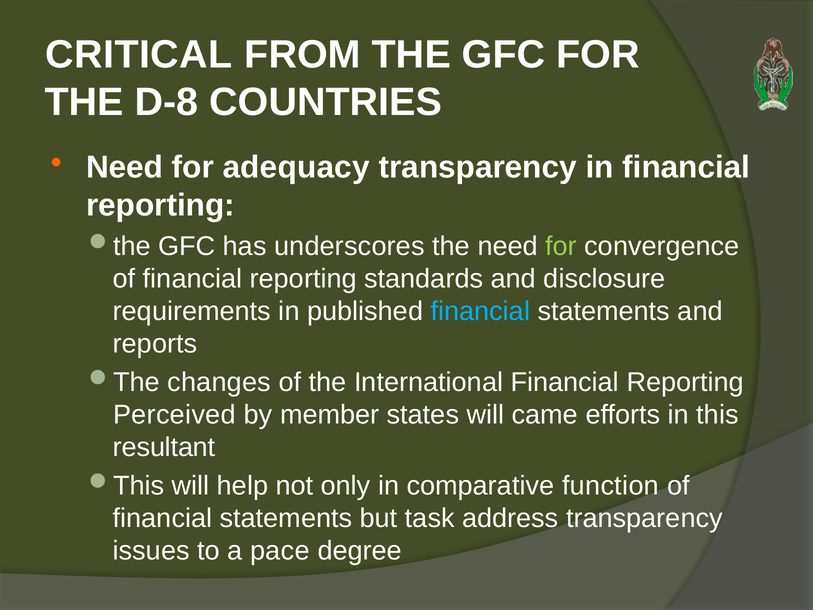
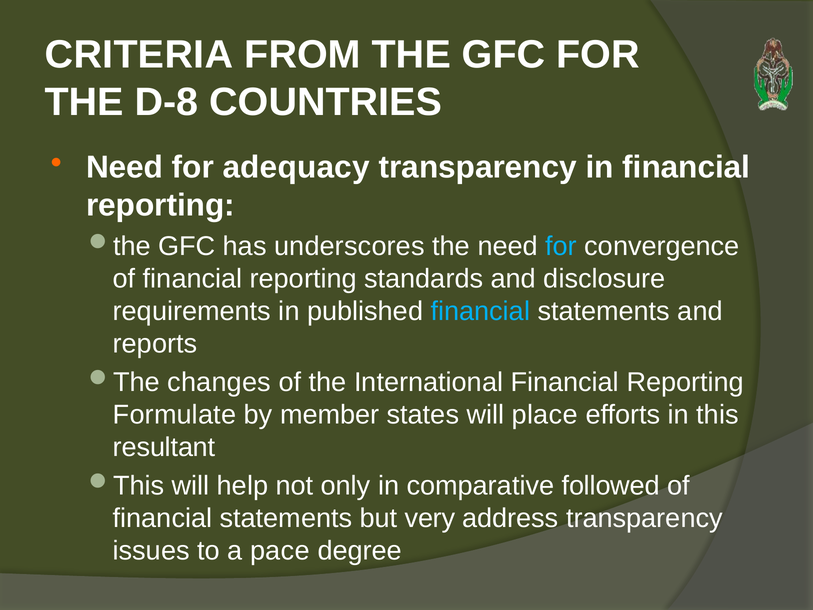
CRITICAL: CRITICAL -> CRITERIA
for at (561, 246) colour: light green -> light blue
Perceived: Perceived -> Formulate
came: came -> place
function: function -> followed
task: task -> very
